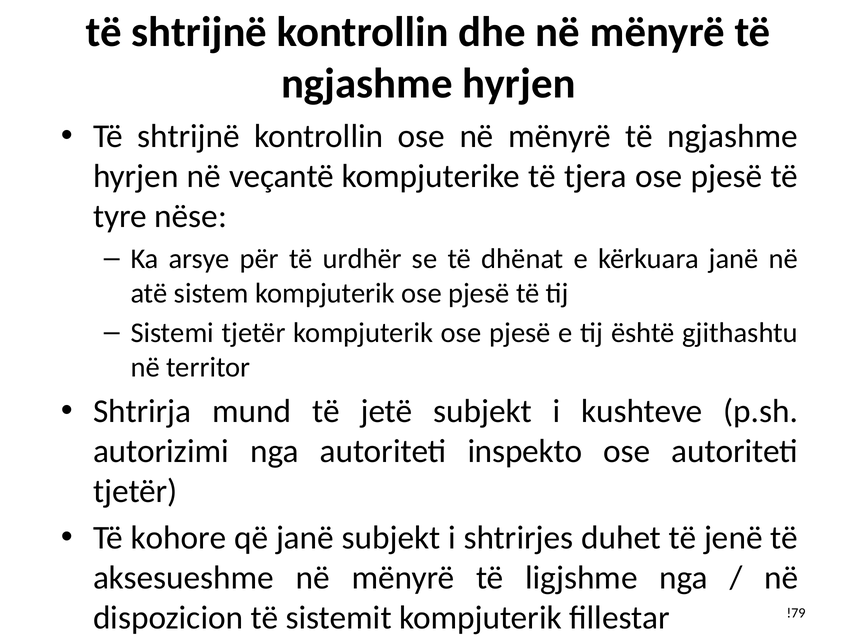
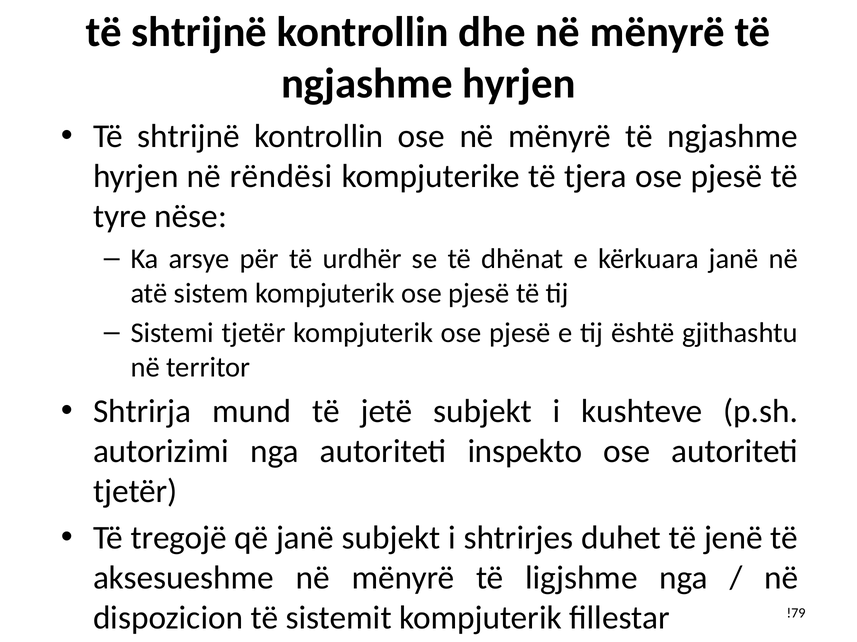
veçantë: veçantë -> rëndësi
kohore: kohore -> tregojë
